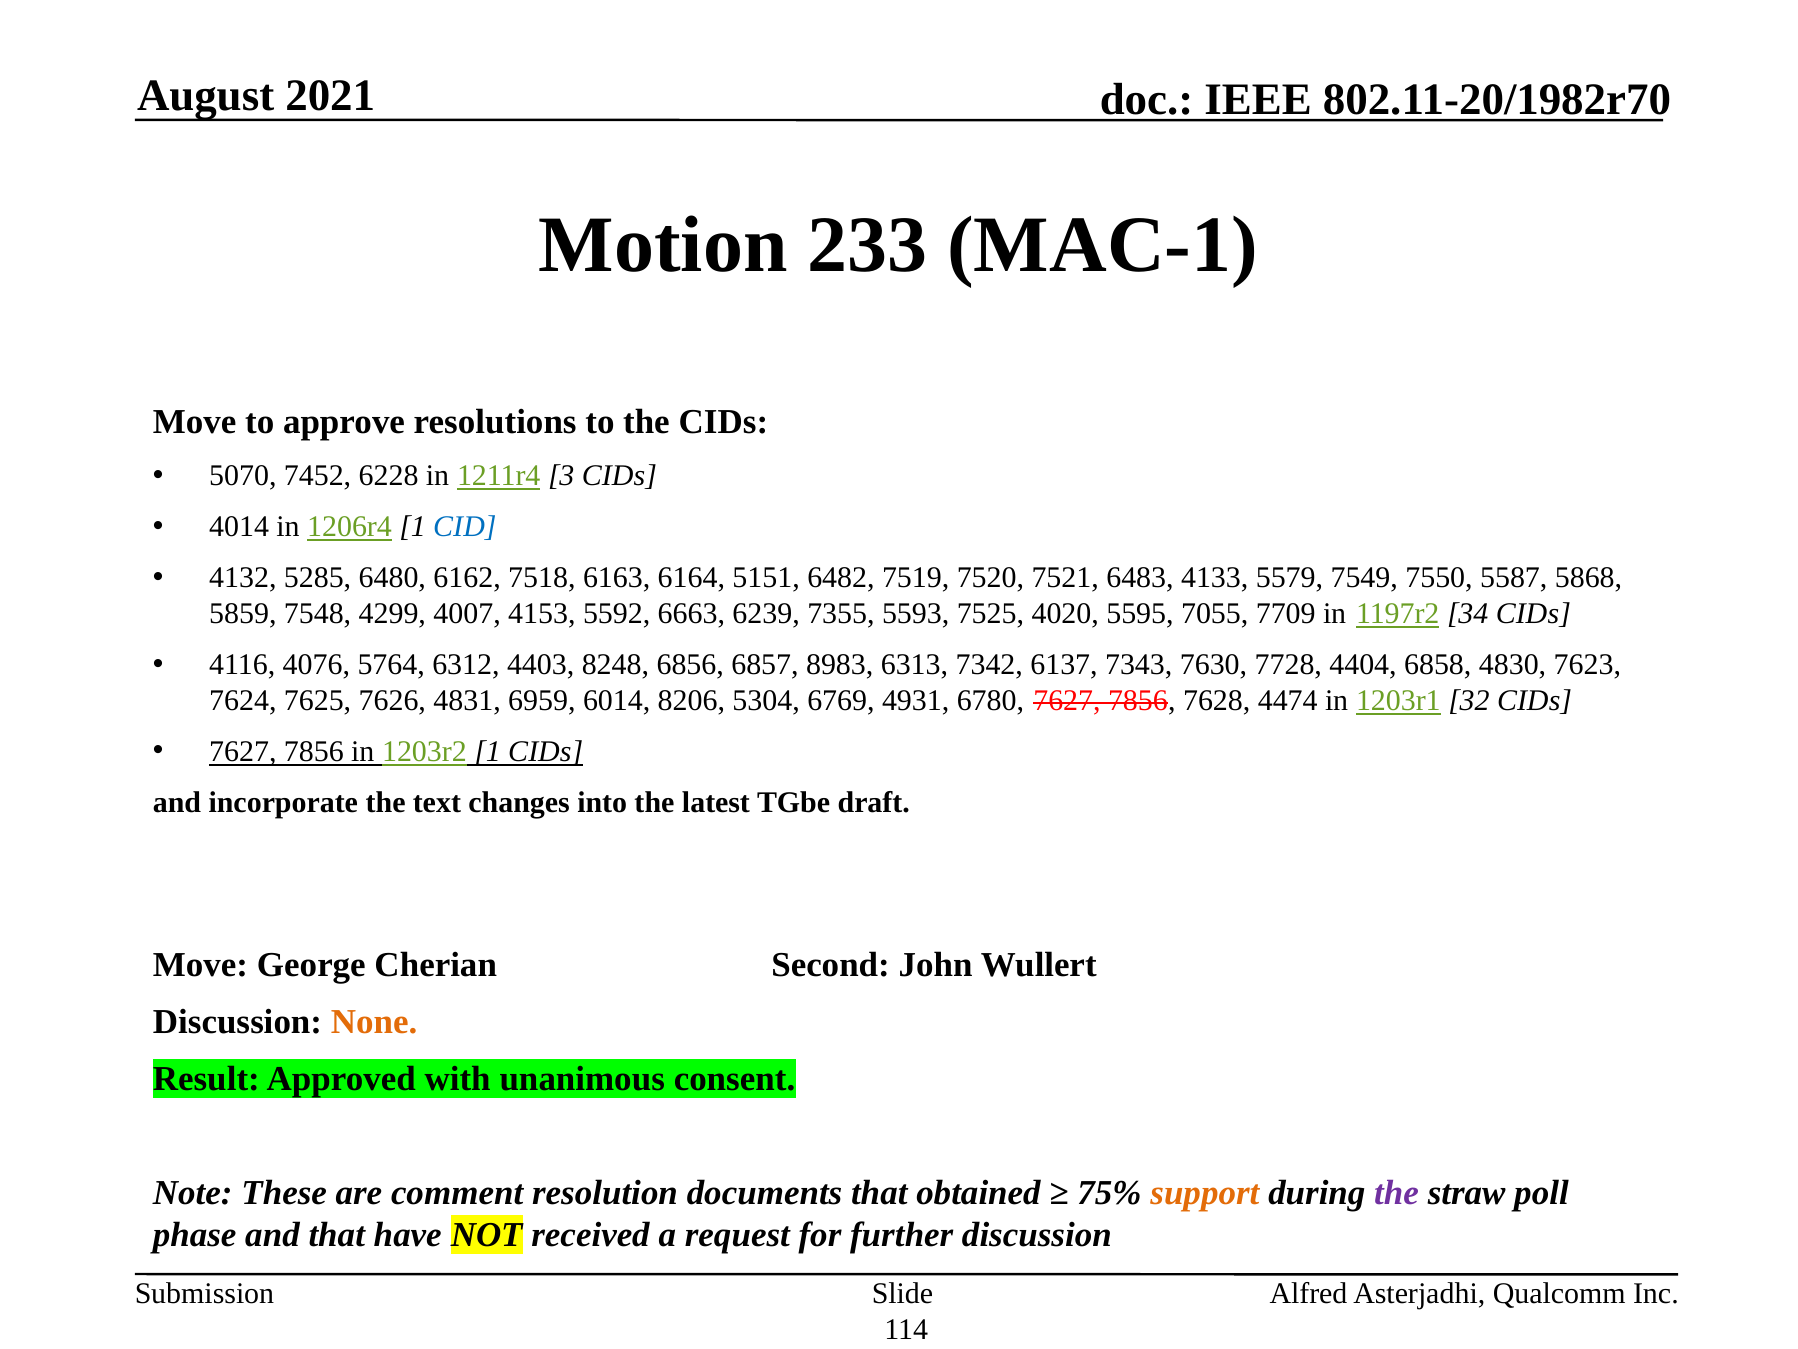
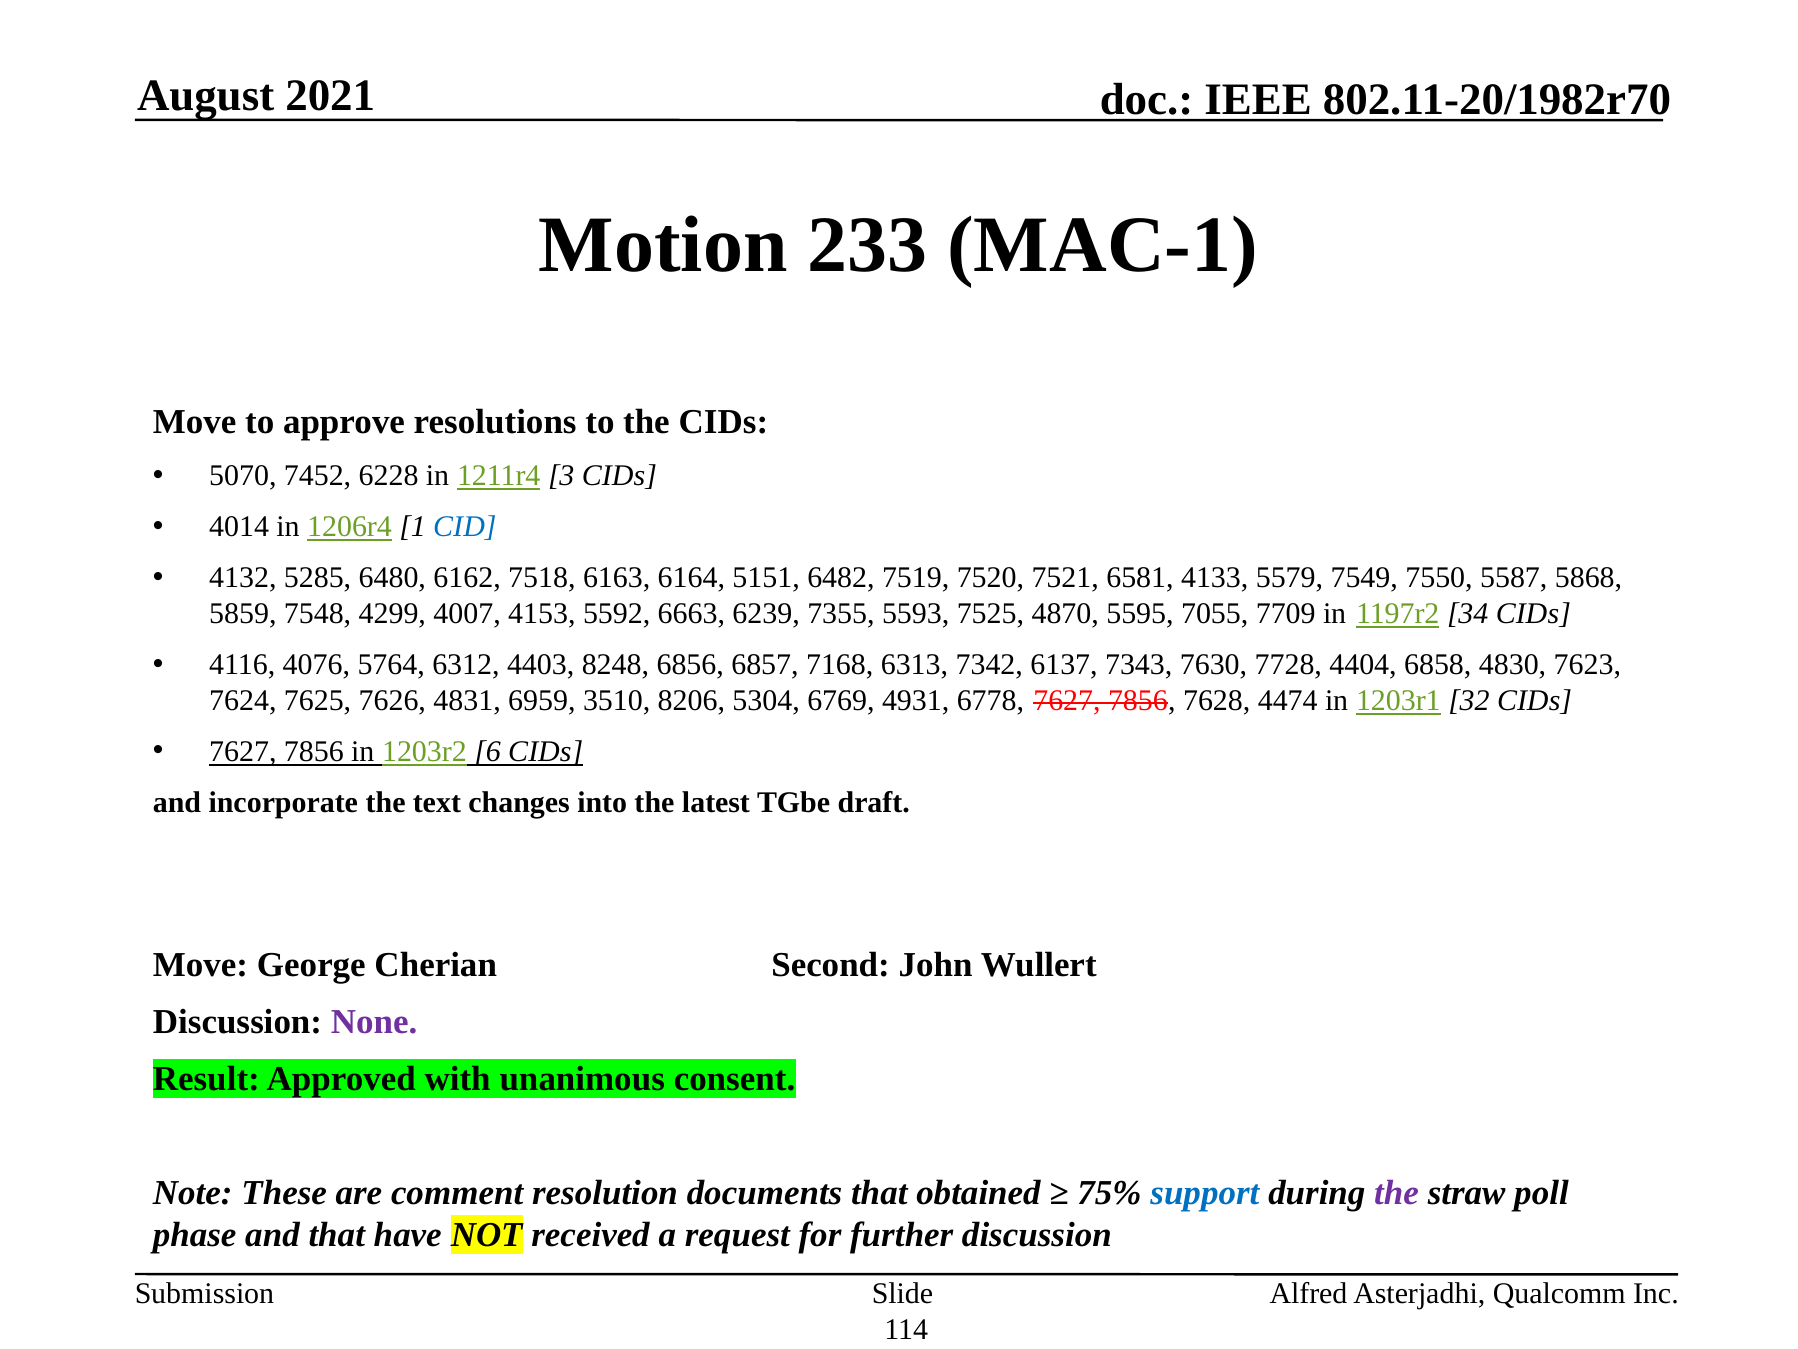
6483: 6483 -> 6581
4020: 4020 -> 4870
8983: 8983 -> 7168
6014: 6014 -> 3510
6780: 6780 -> 6778
1203r2 1: 1 -> 6
None colour: orange -> purple
support colour: orange -> blue
